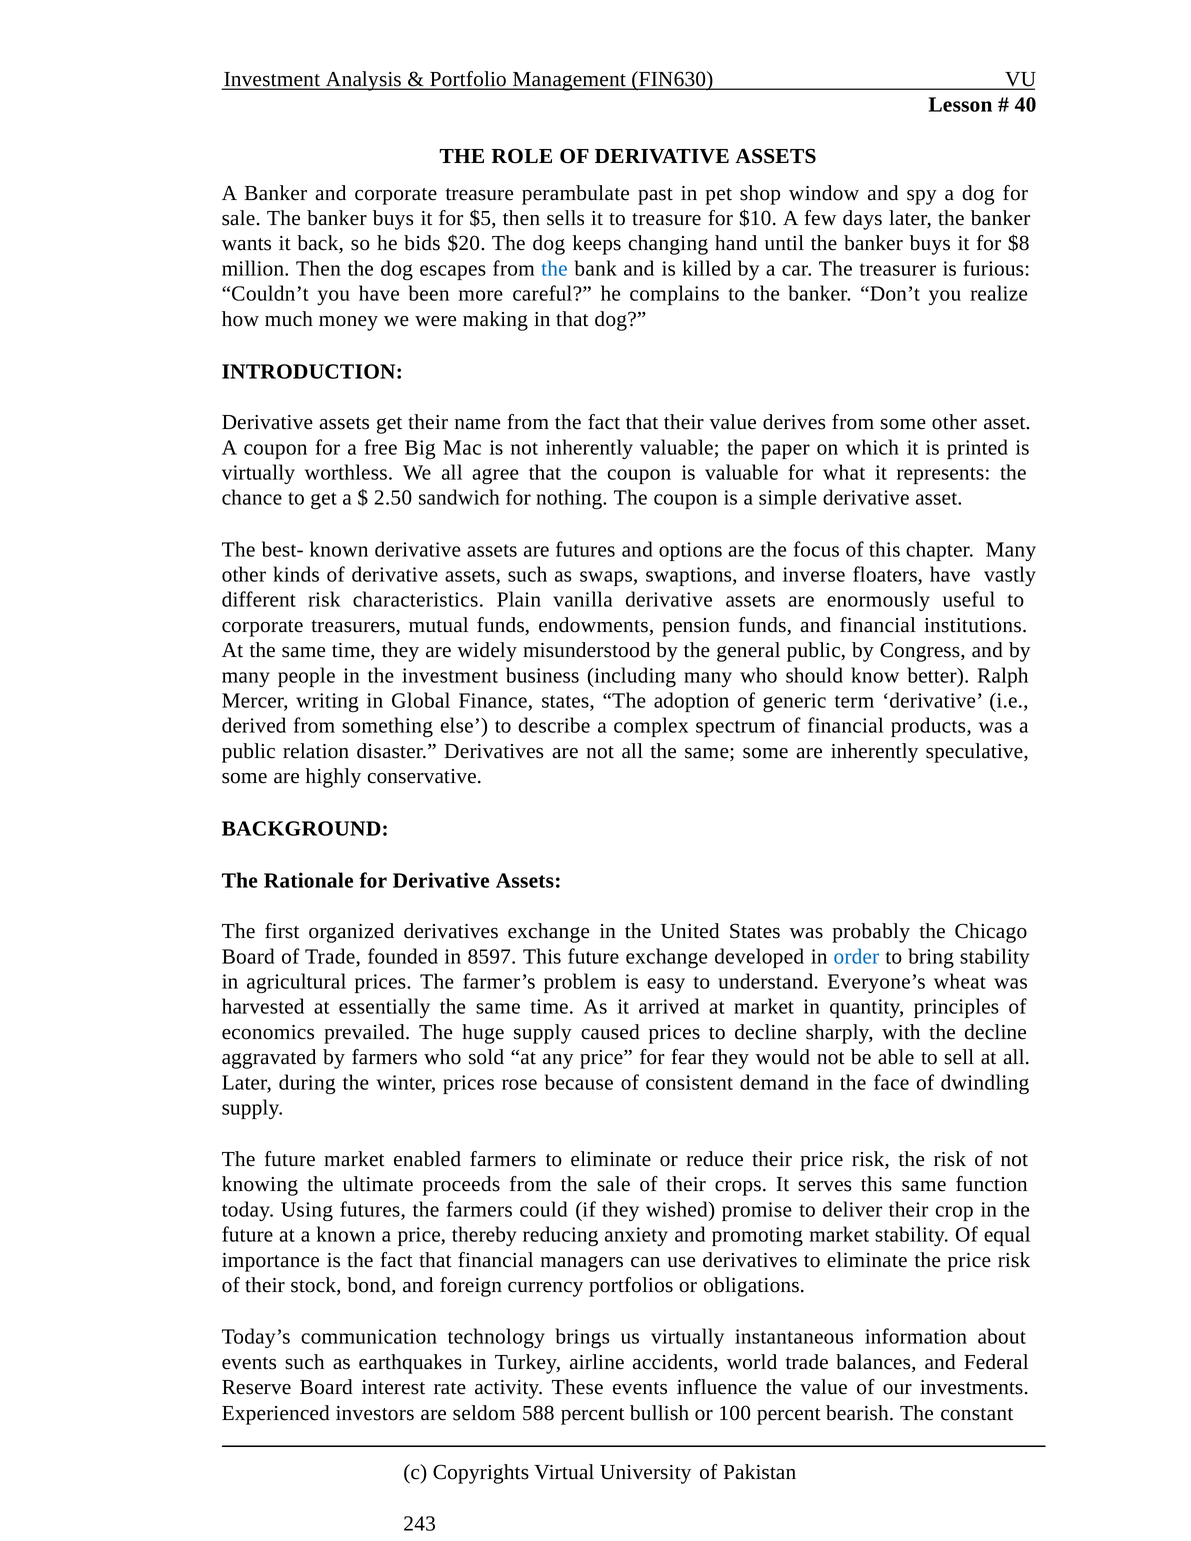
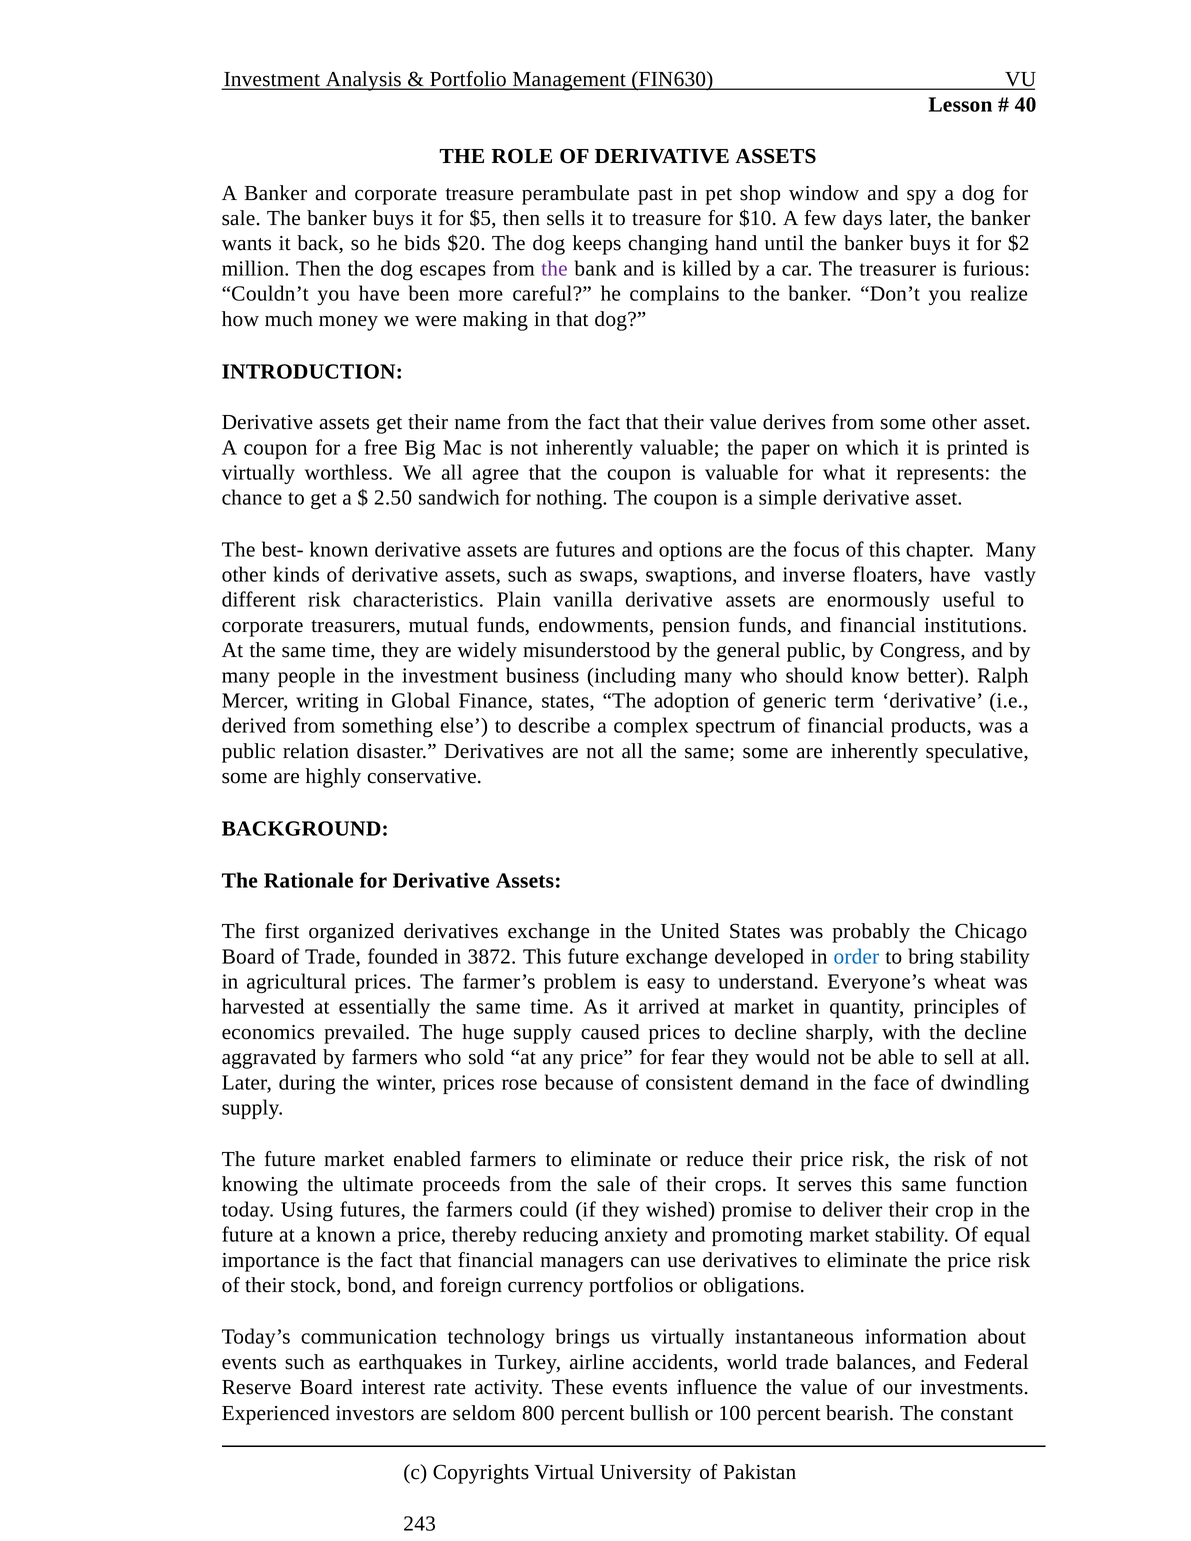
$8: $8 -> $2
the at (554, 269) colour: blue -> purple
8597: 8597 -> 3872
588: 588 -> 800
